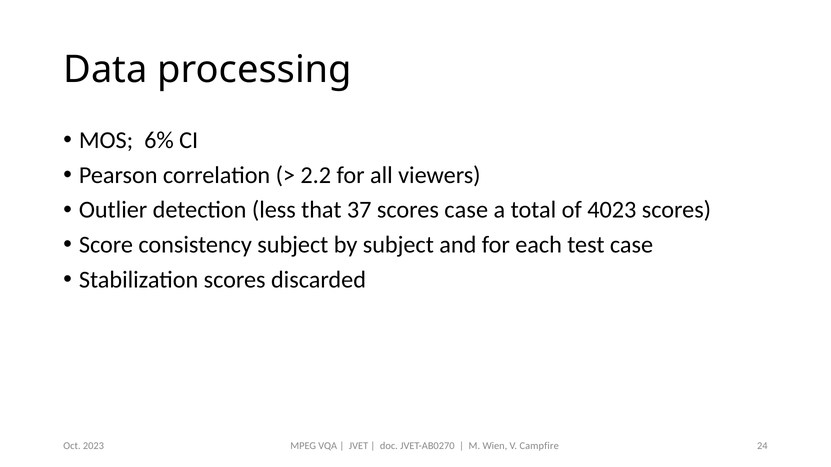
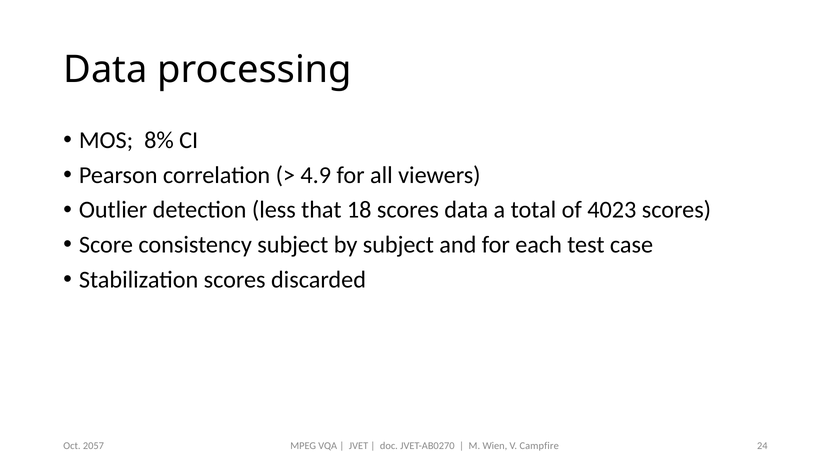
6%: 6% -> 8%
2.2: 2.2 -> 4.9
37: 37 -> 18
scores case: case -> data
2023: 2023 -> 2057
